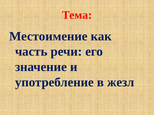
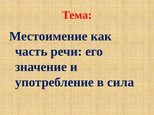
жезл: жезл -> сила
